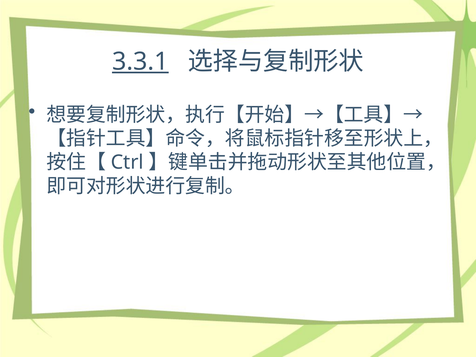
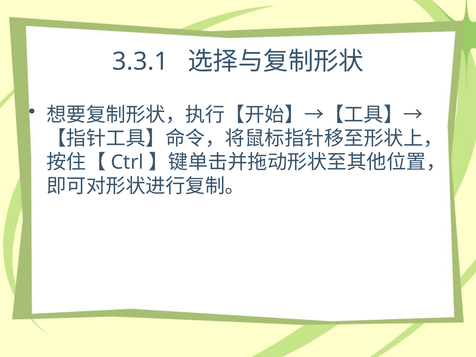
3.3.1 underline: present -> none
